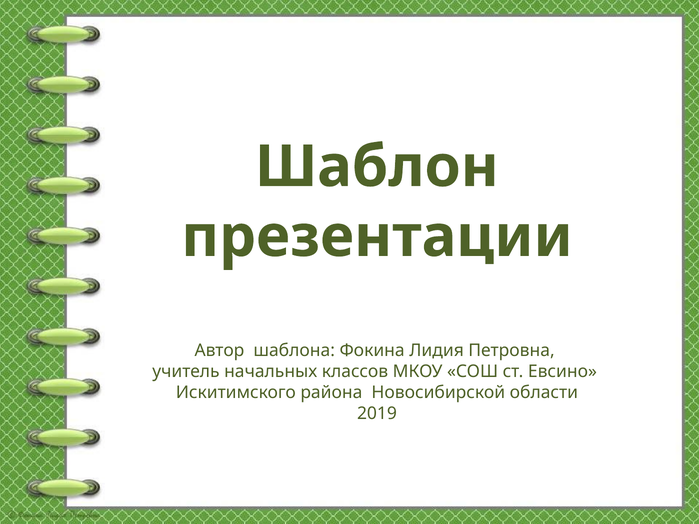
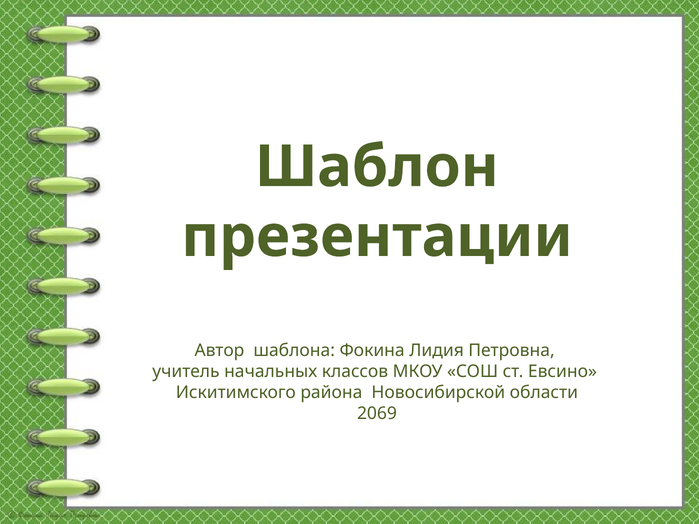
2019: 2019 -> 2069
